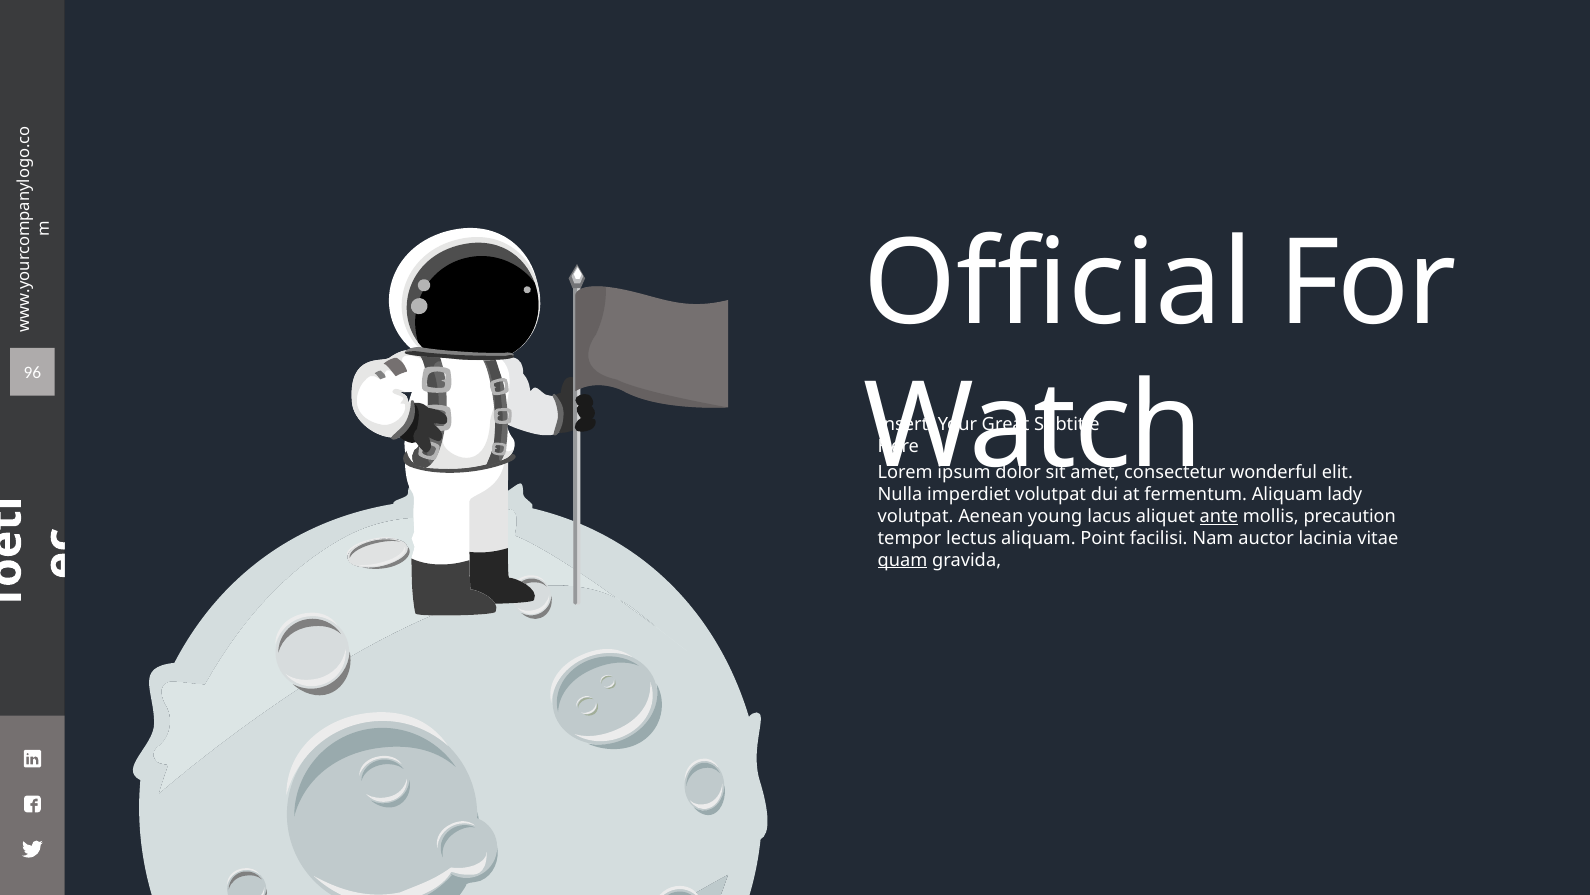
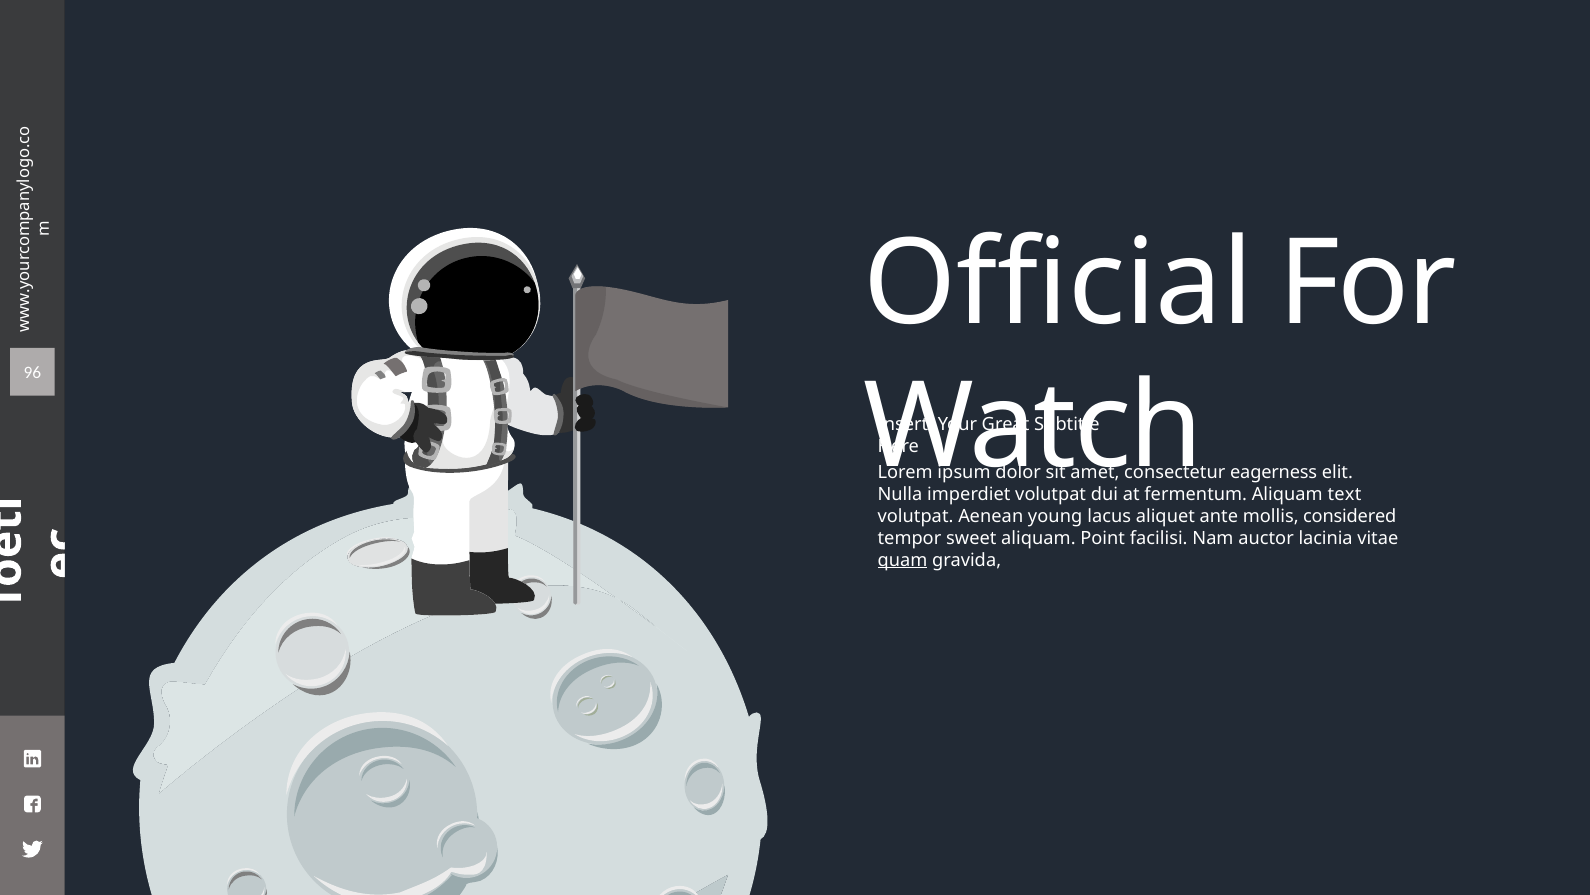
wonderful: wonderful -> eagerness
lady: lady -> text
ante underline: present -> none
precaution: precaution -> considered
lectus: lectus -> sweet
